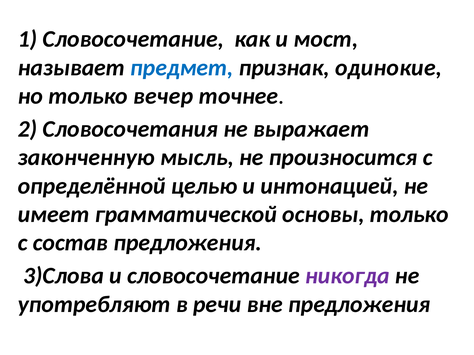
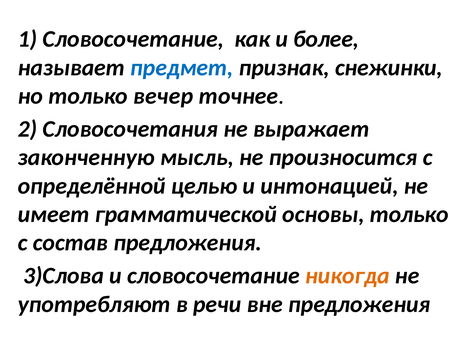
мост: мост -> более
одинокие: одинокие -> снежинки
никогда colour: purple -> orange
